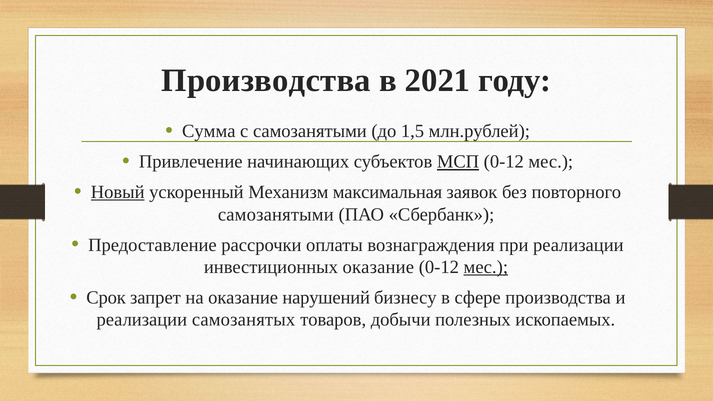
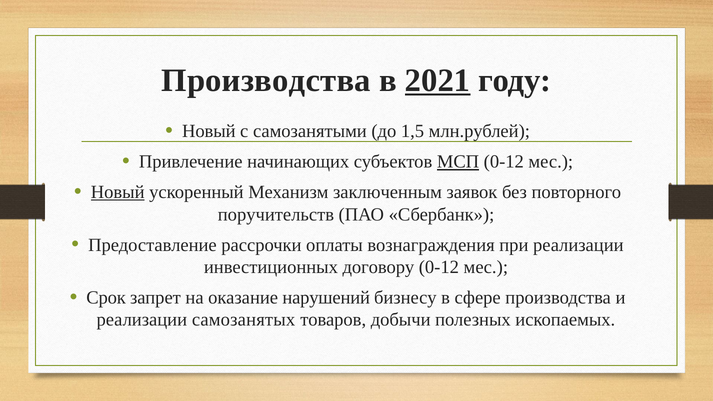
2021 underline: none -> present
Сумма at (209, 131): Сумма -> Новый
максимальная: максимальная -> заключенным
самозанятыми at (276, 214): самозанятыми -> поручительств
инвестиционных оказание: оказание -> договору
мес at (486, 267) underline: present -> none
